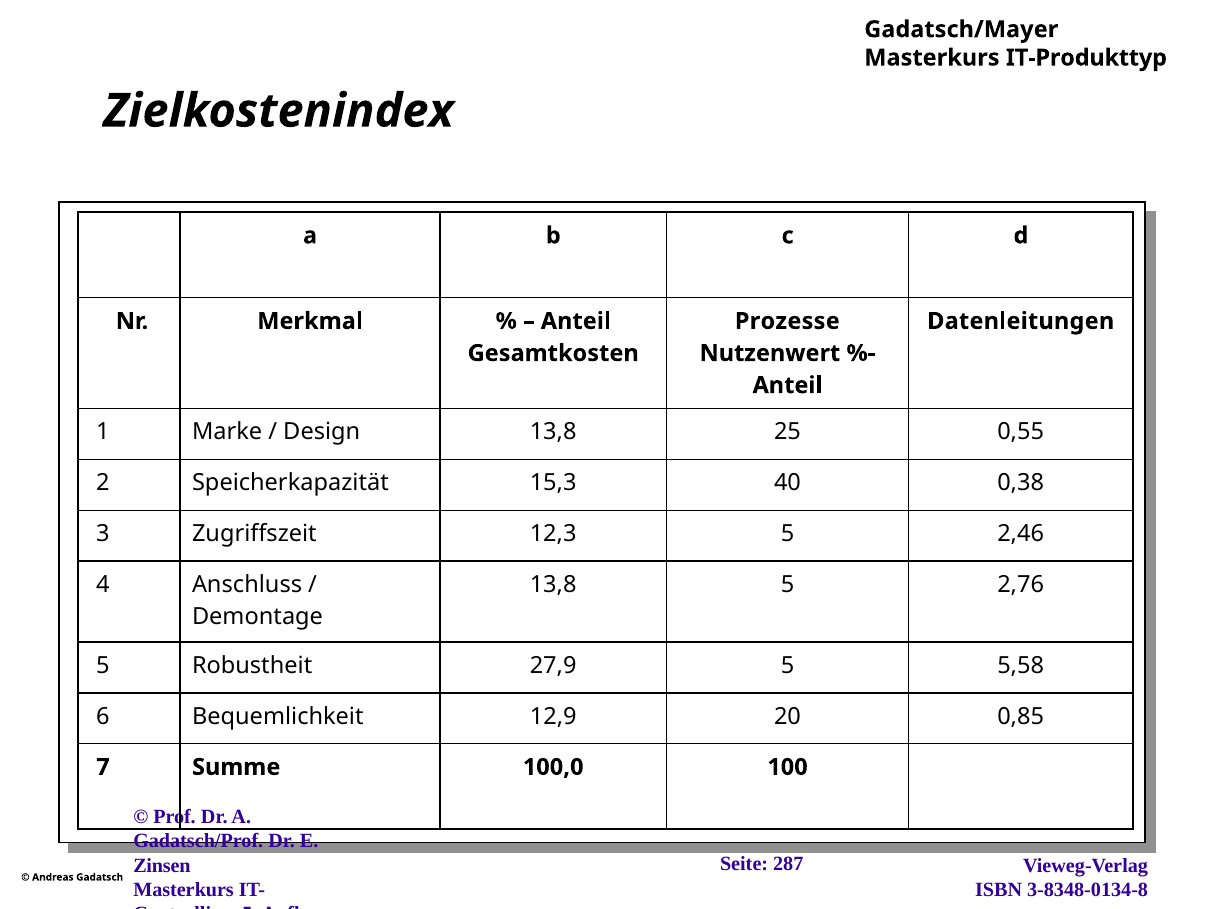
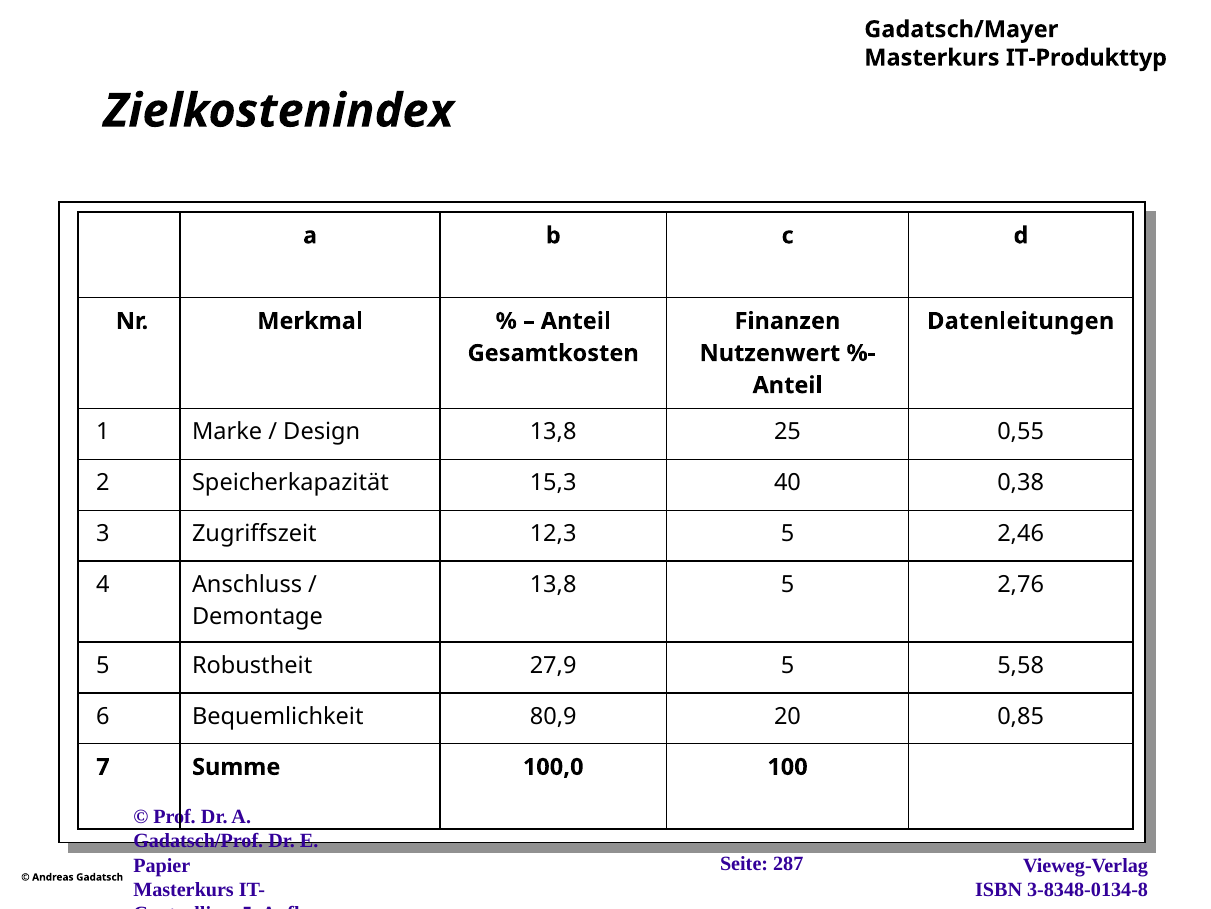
Prozesse: Prozesse -> Finanzen
12,9: 12,9 -> 80,9
Zinsen: Zinsen -> Papier
